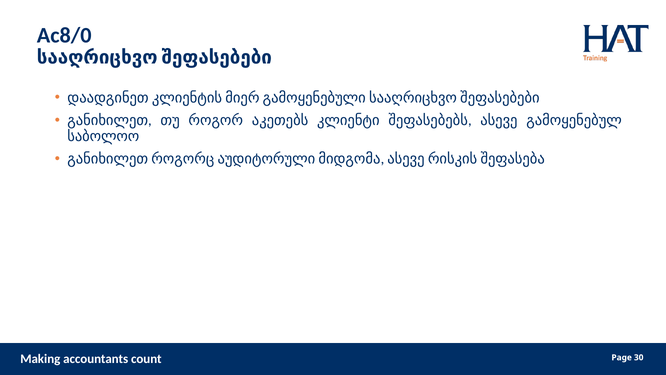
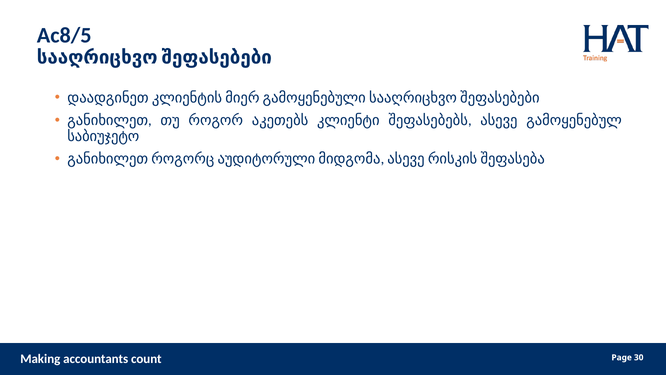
Ac8/0: Ac8/0 -> Ac8/5
საბოლოო: საბოლოო -> საბიუჯეტო
